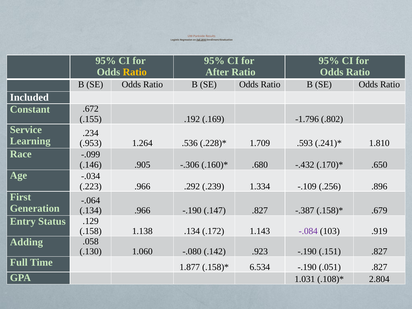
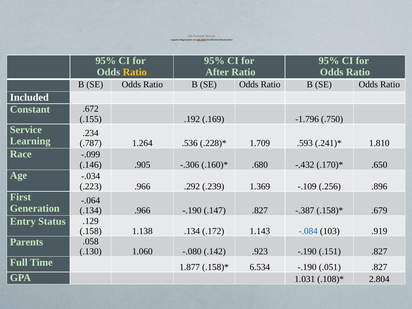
.802: .802 -> .750
.953: .953 -> .787
1.334: 1.334 -> 1.369
-.084 colour: purple -> blue
Adding: Adding -> Parents
